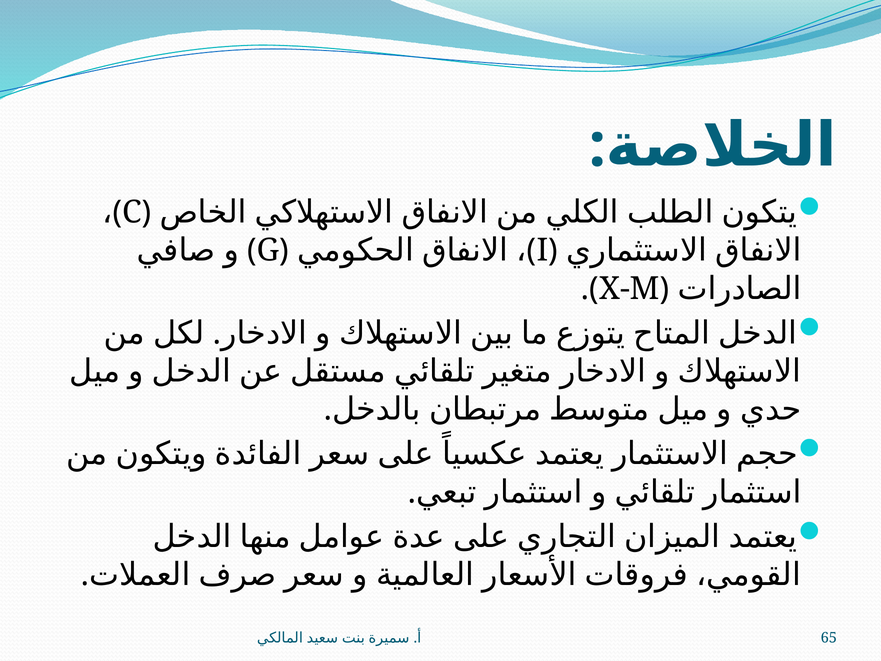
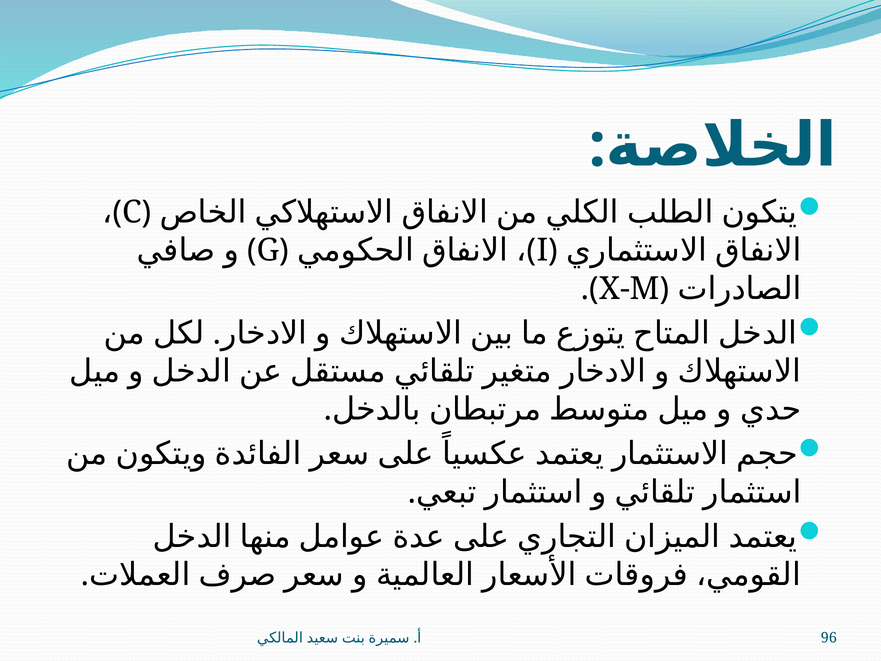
65: 65 -> 96
